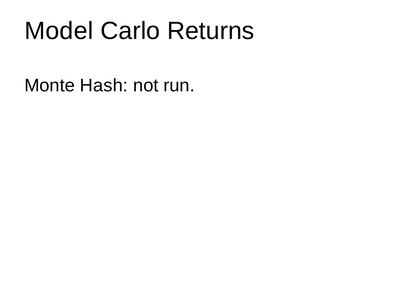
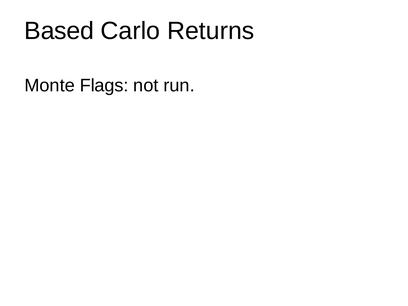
Model: Model -> Based
Hash: Hash -> Flags
